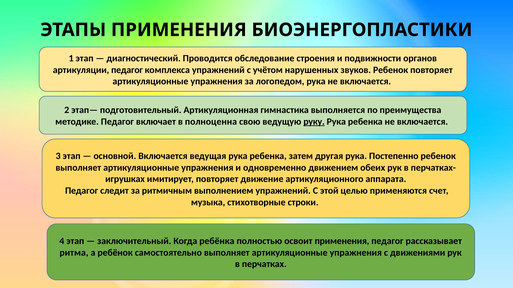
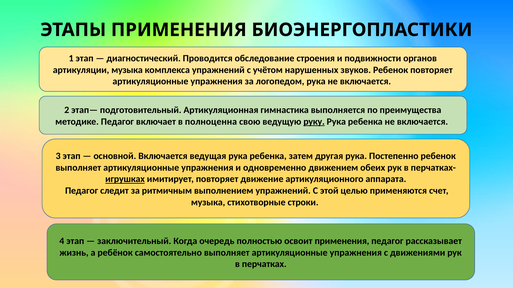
артикуляции педагог: педагог -> музыка
игрушках underline: none -> present
ребёнка: ребёнка -> очередь
ритма: ритма -> жизнь
